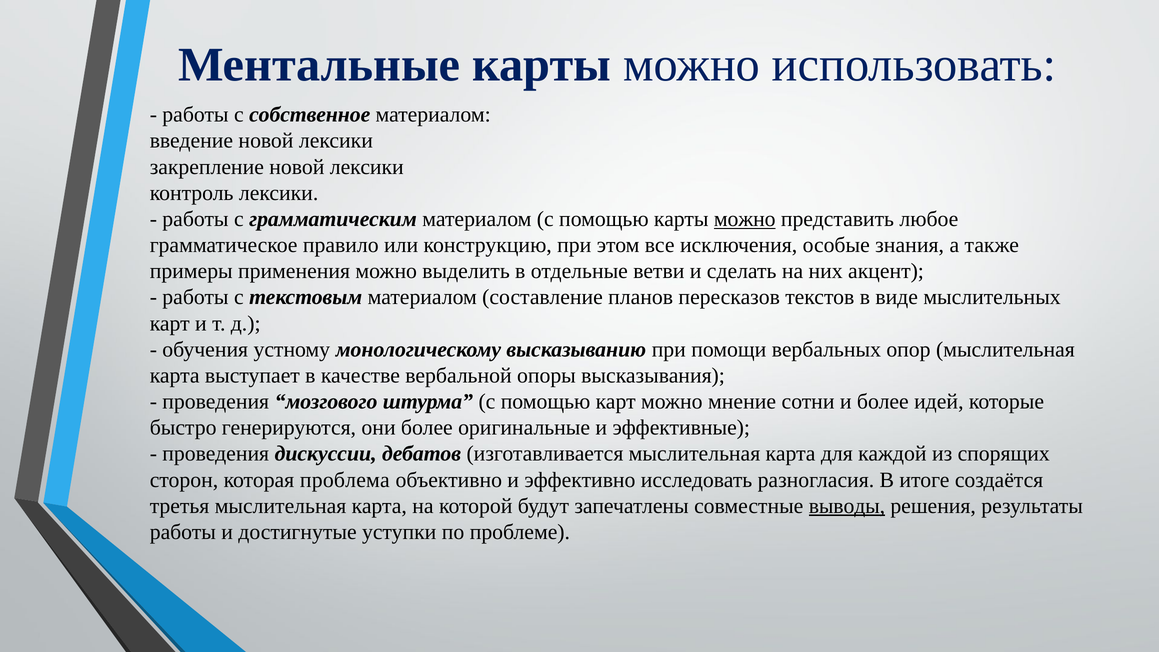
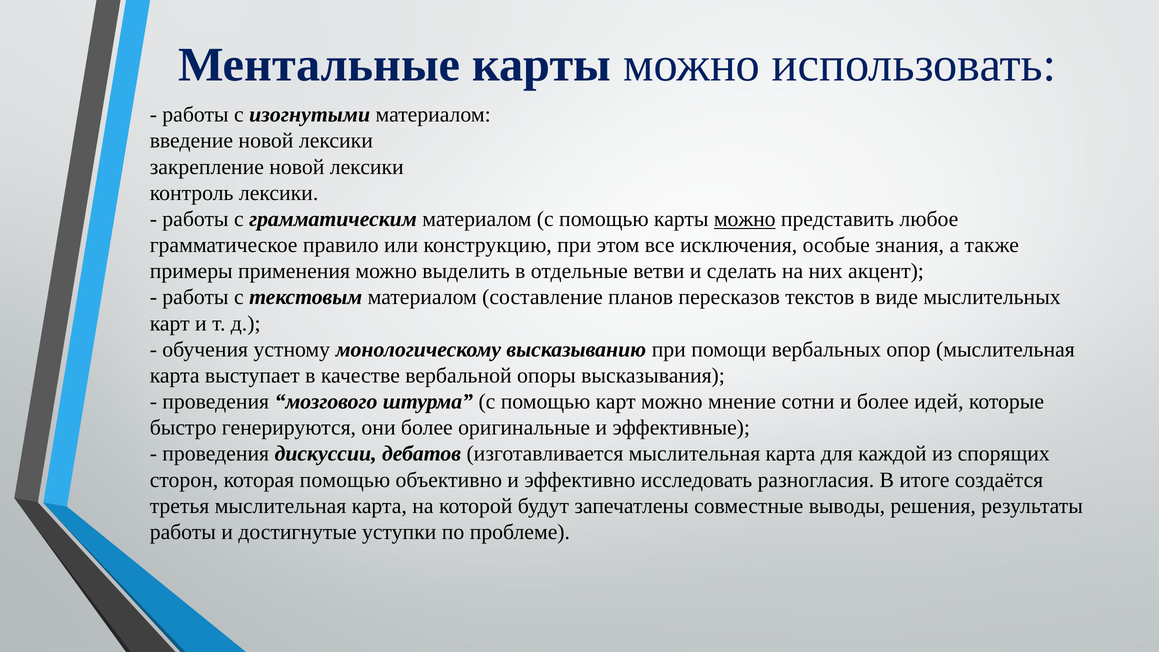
собственное: собственное -> изогнутыми
которая проблема: проблема -> помощью
выводы underline: present -> none
